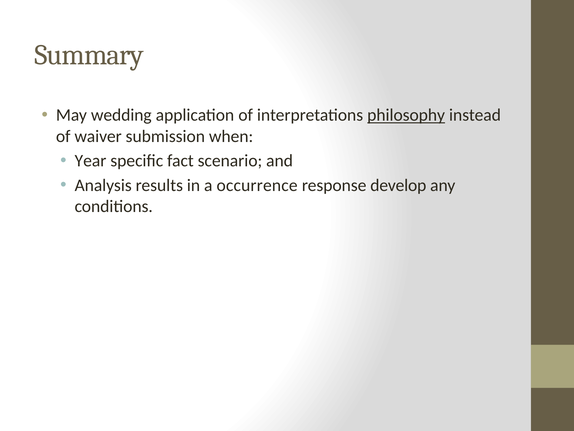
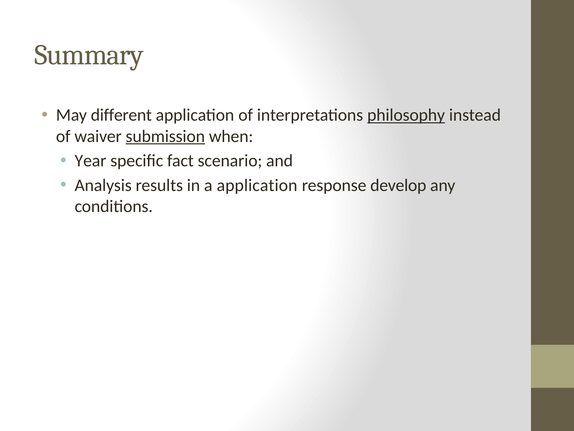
wedding: wedding -> different
submission underline: none -> present
a occurrence: occurrence -> application
